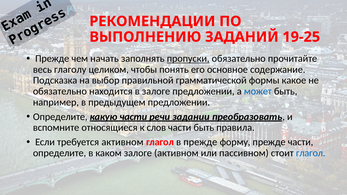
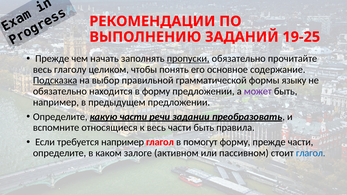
Подсказка underline: none -> present
какое: какое -> языку
в залоге: залоге -> форму
может colour: blue -> purple
к слов: слов -> весь
требуется активном: активном -> например
в прежде: прежде -> помогут
